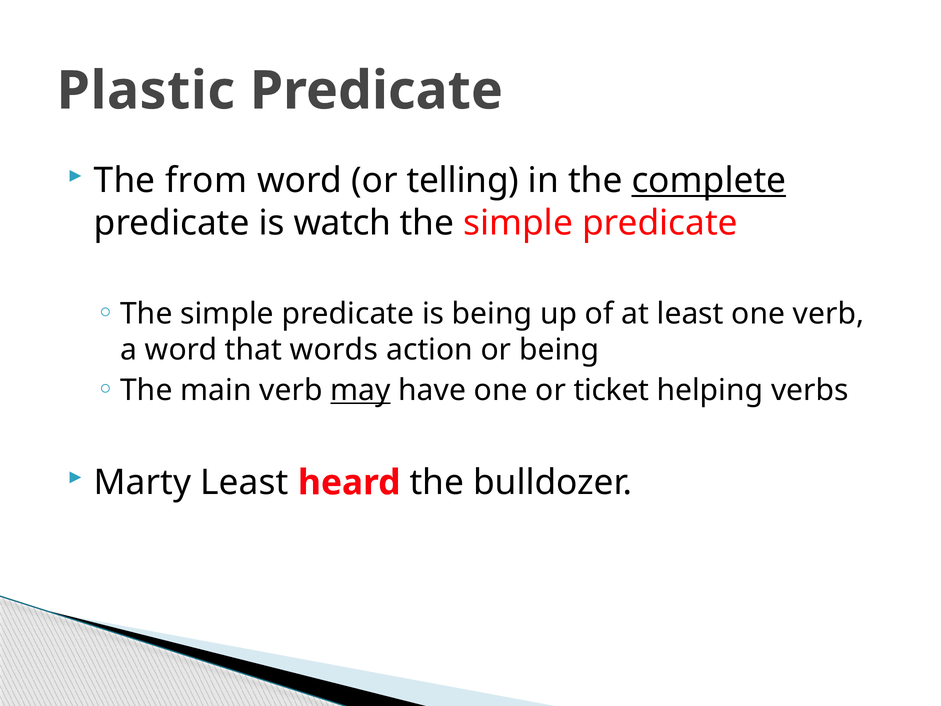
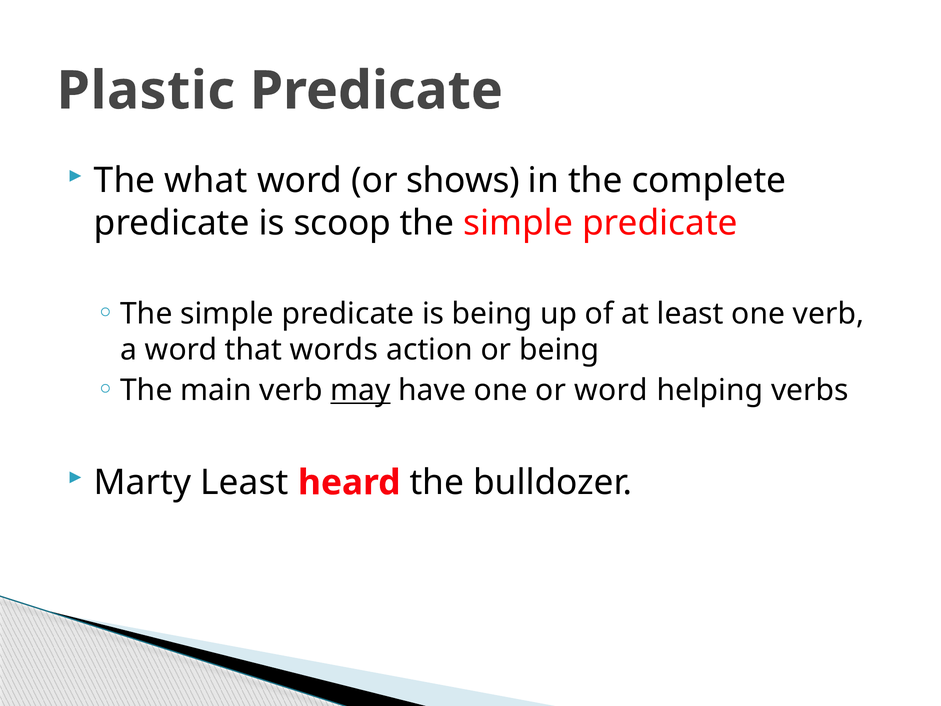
from: from -> what
telling: telling -> shows
complete underline: present -> none
watch: watch -> scoop
or ticket: ticket -> word
